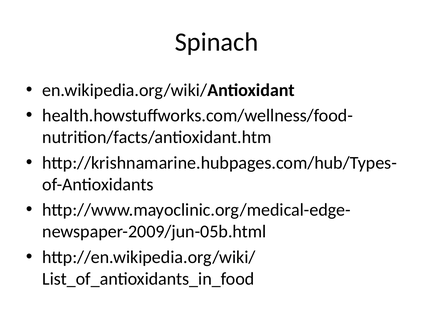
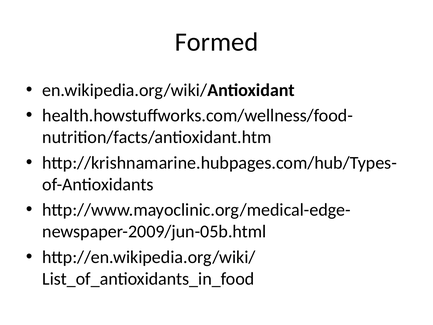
Spinach: Spinach -> Formed
